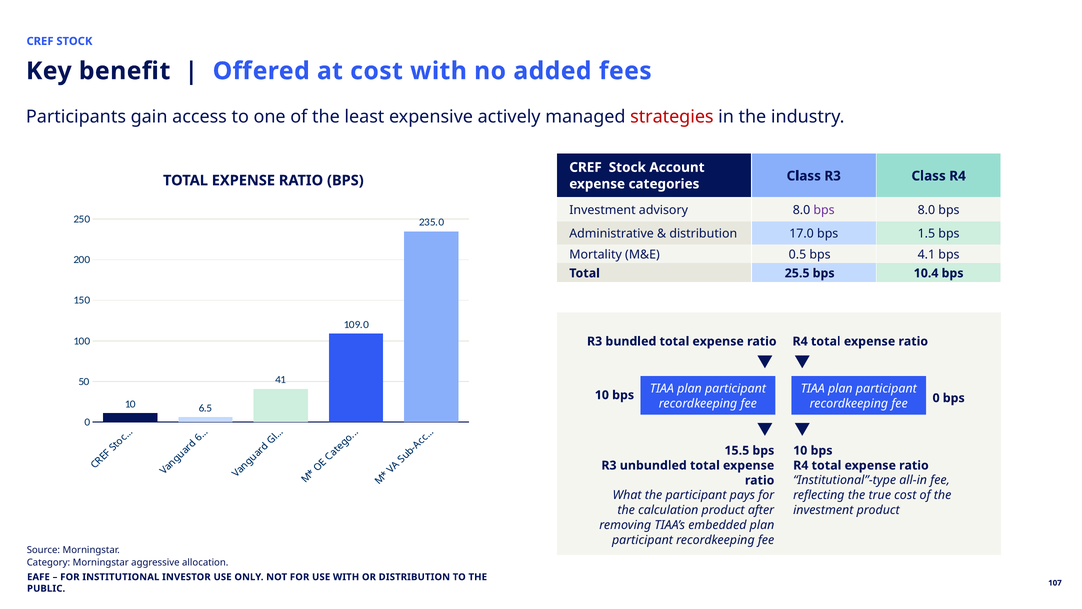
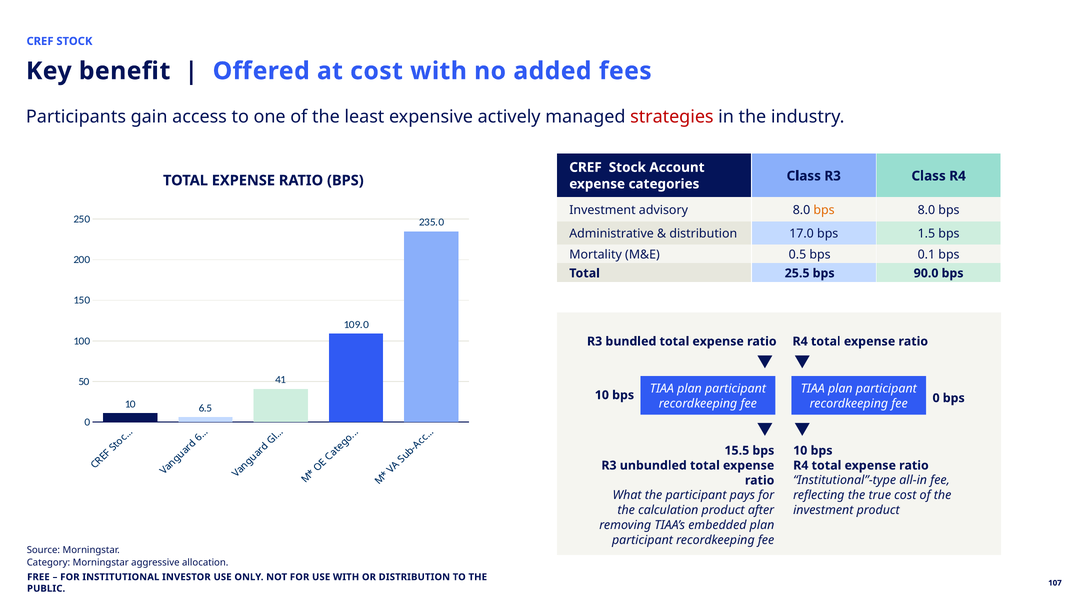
bps at (824, 210) colour: purple -> orange
4.1: 4.1 -> 0.1
10.4: 10.4 -> 90.0
EAFE: EAFE -> FREE
